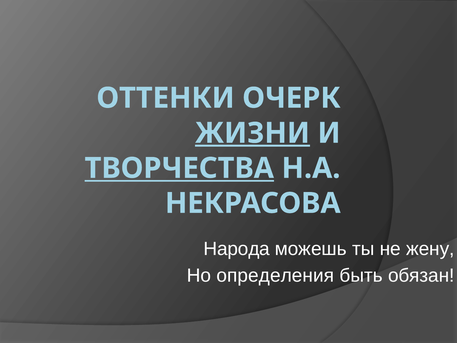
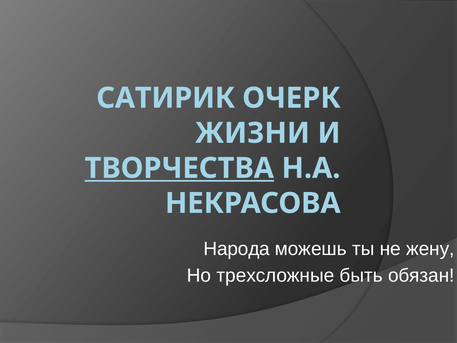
ОТТЕНКИ: ОТТЕНКИ -> САТИРИК
ЖИЗНИ underline: present -> none
определения: определения -> трехсложные
